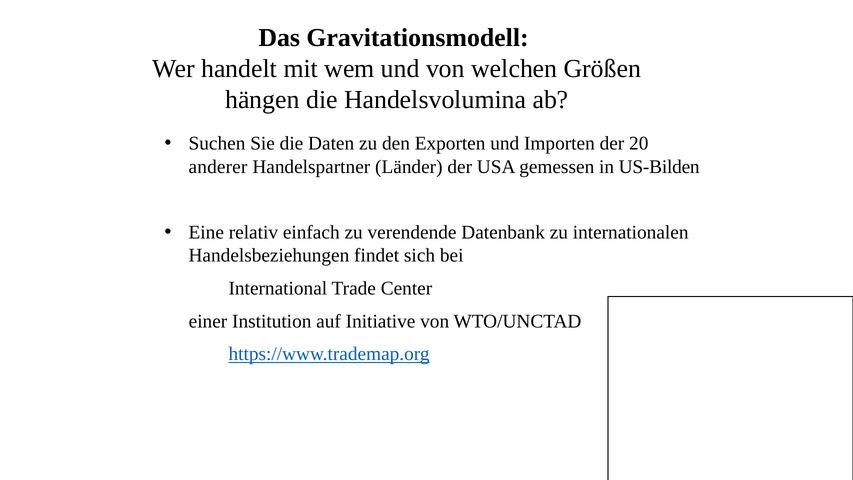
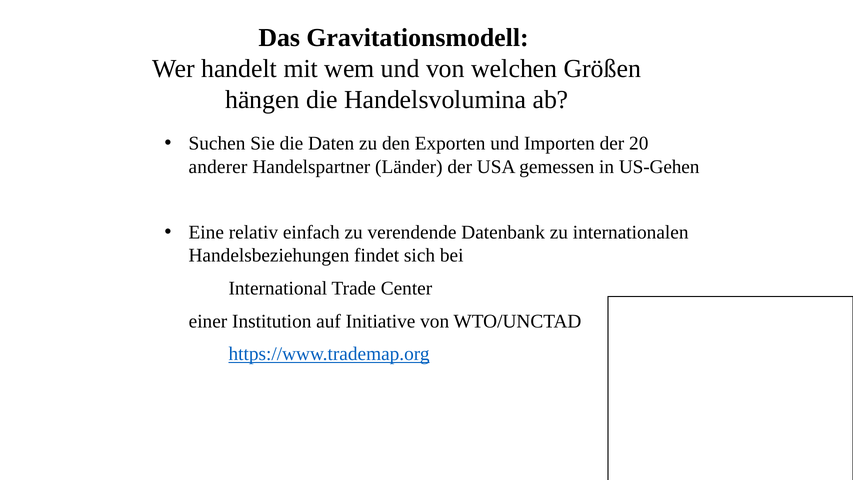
US-Bilden: US-Bilden -> US-Gehen
